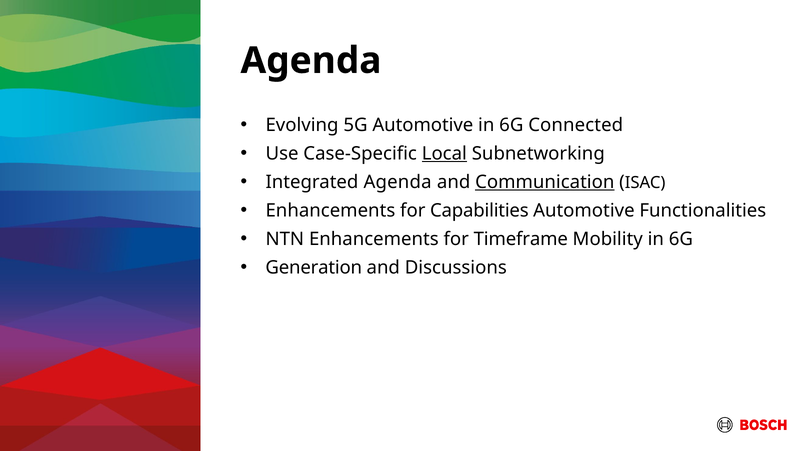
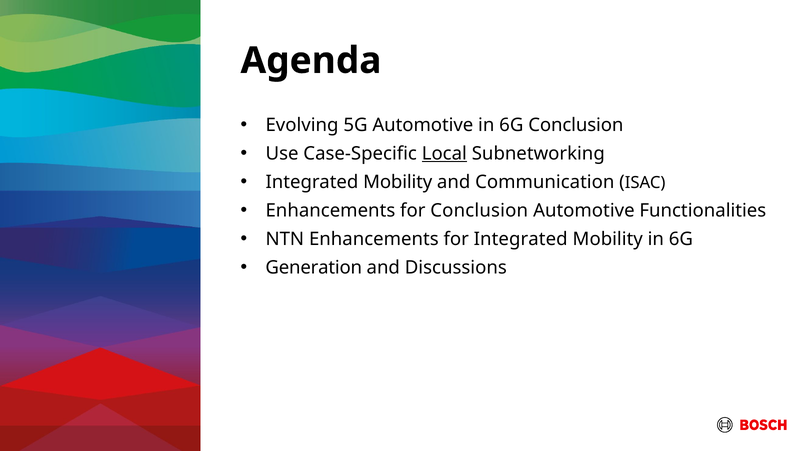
6G Connected: Connected -> Conclusion
Agenda at (398, 182): Agenda -> Mobility
Communication underline: present -> none
for Capabilities: Capabilities -> Conclusion
for Timeframe: Timeframe -> Integrated
